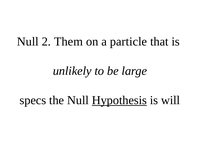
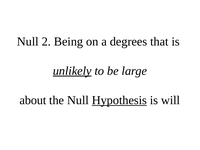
Them: Them -> Being
particle: particle -> degrees
unlikely underline: none -> present
specs: specs -> about
